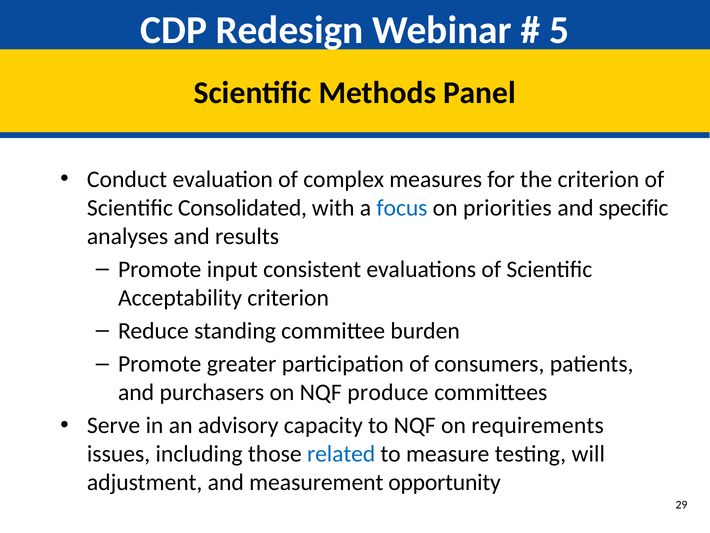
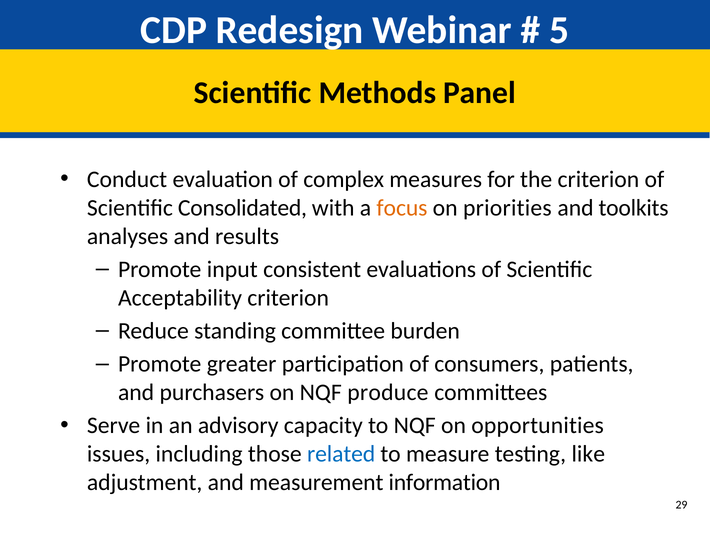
focus colour: blue -> orange
specific: specific -> toolkits
requirements: requirements -> opportunities
will: will -> like
opportunity: opportunity -> information
